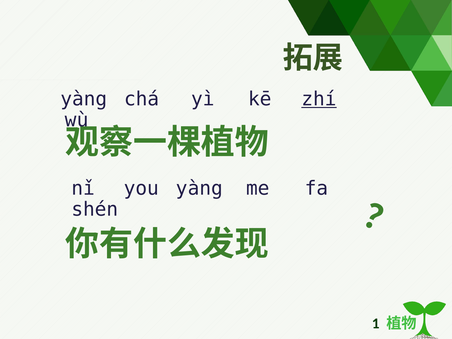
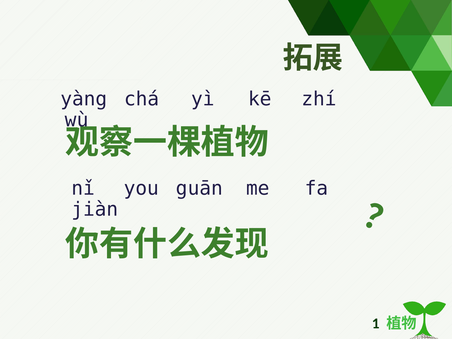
zhí underline: present -> none
you yàng: yàng -> guān
shén: shén -> jiàn
